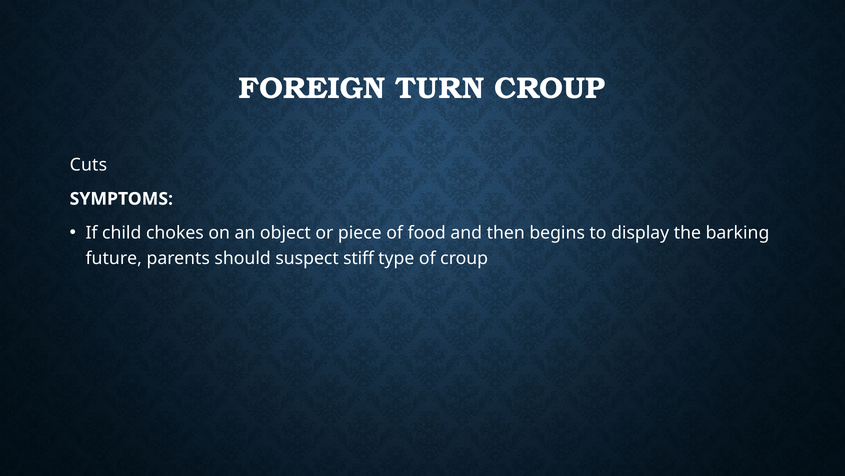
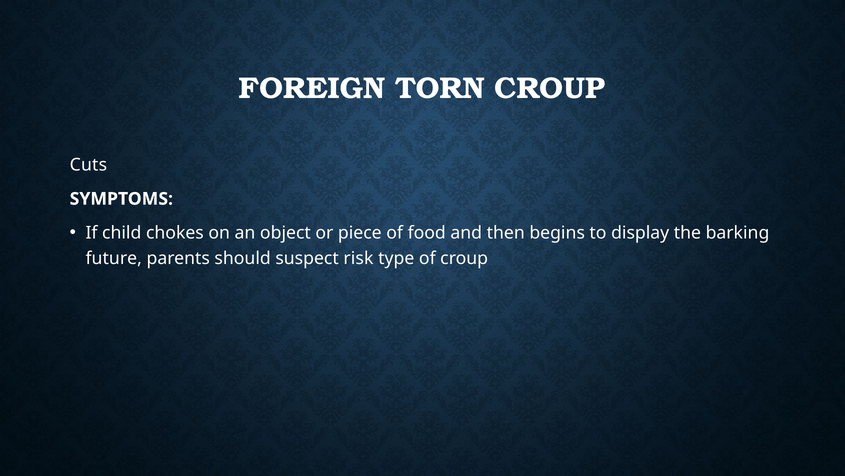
TURN: TURN -> TORN
stiff: stiff -> risk
